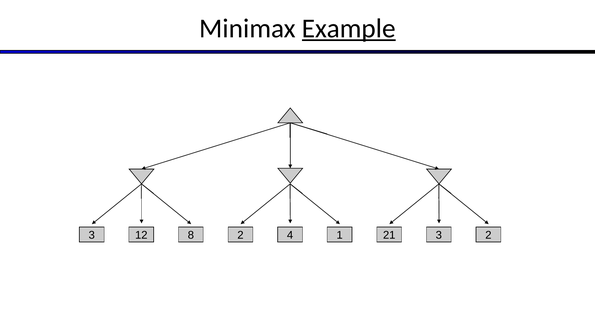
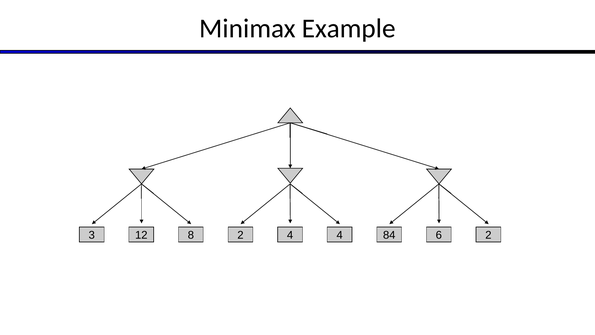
Example underline: present -> none
4 1: 1 -> 4
21: 21 -> 84
8 3: 3 -> 6
